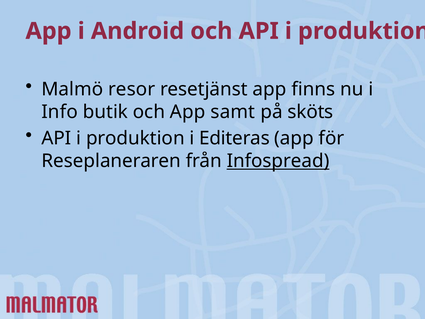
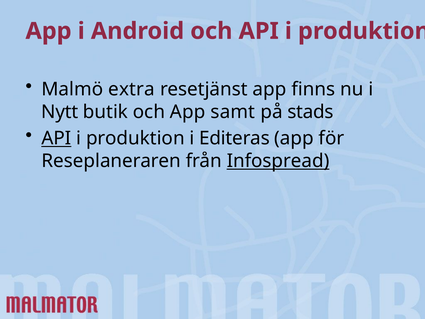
resor: resor -> extra
Info: Info -> Nytt
sköts: sköts -> stads
API at (56, 138) underline: none -> present
